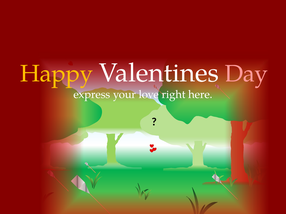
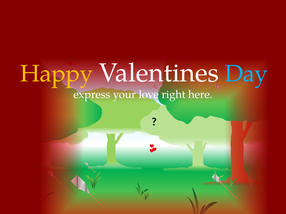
Day colour: pink -> light blue
